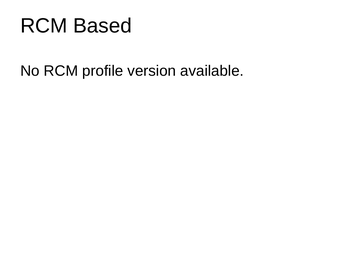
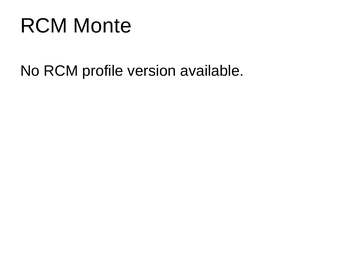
Based: Based -> Monte
